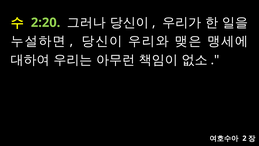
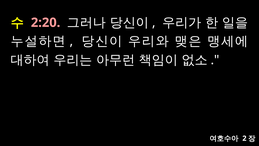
2:20 colour: light green -> pink
